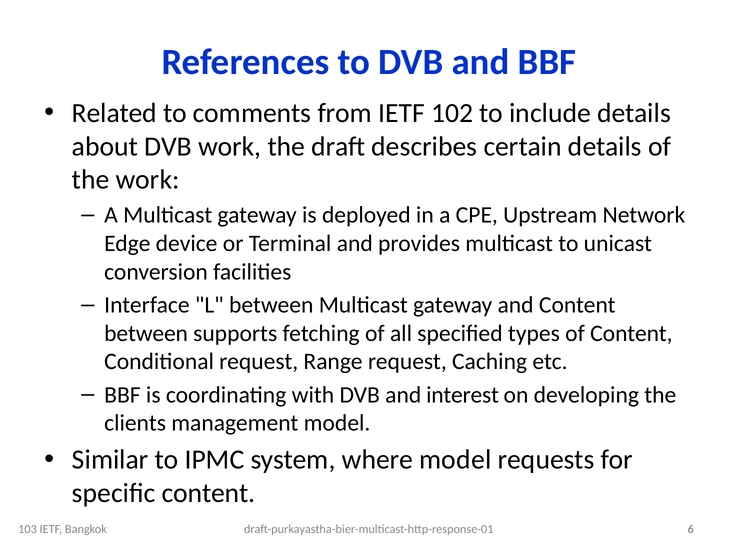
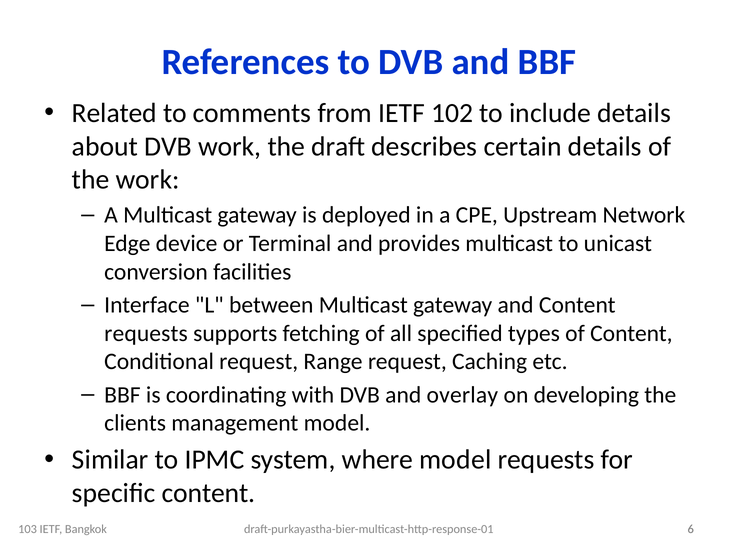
between at (146, 333): between -> requests
interest: interest -> overlay
